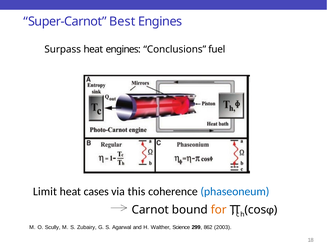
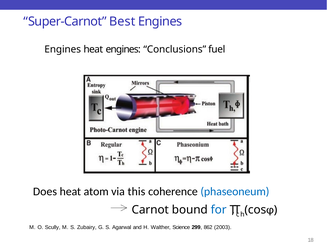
Surpass at (63, 49): Surpass -> Engines
Limit: Limit -> Does
cases: cases -> atom
for colour: orange -> blue
